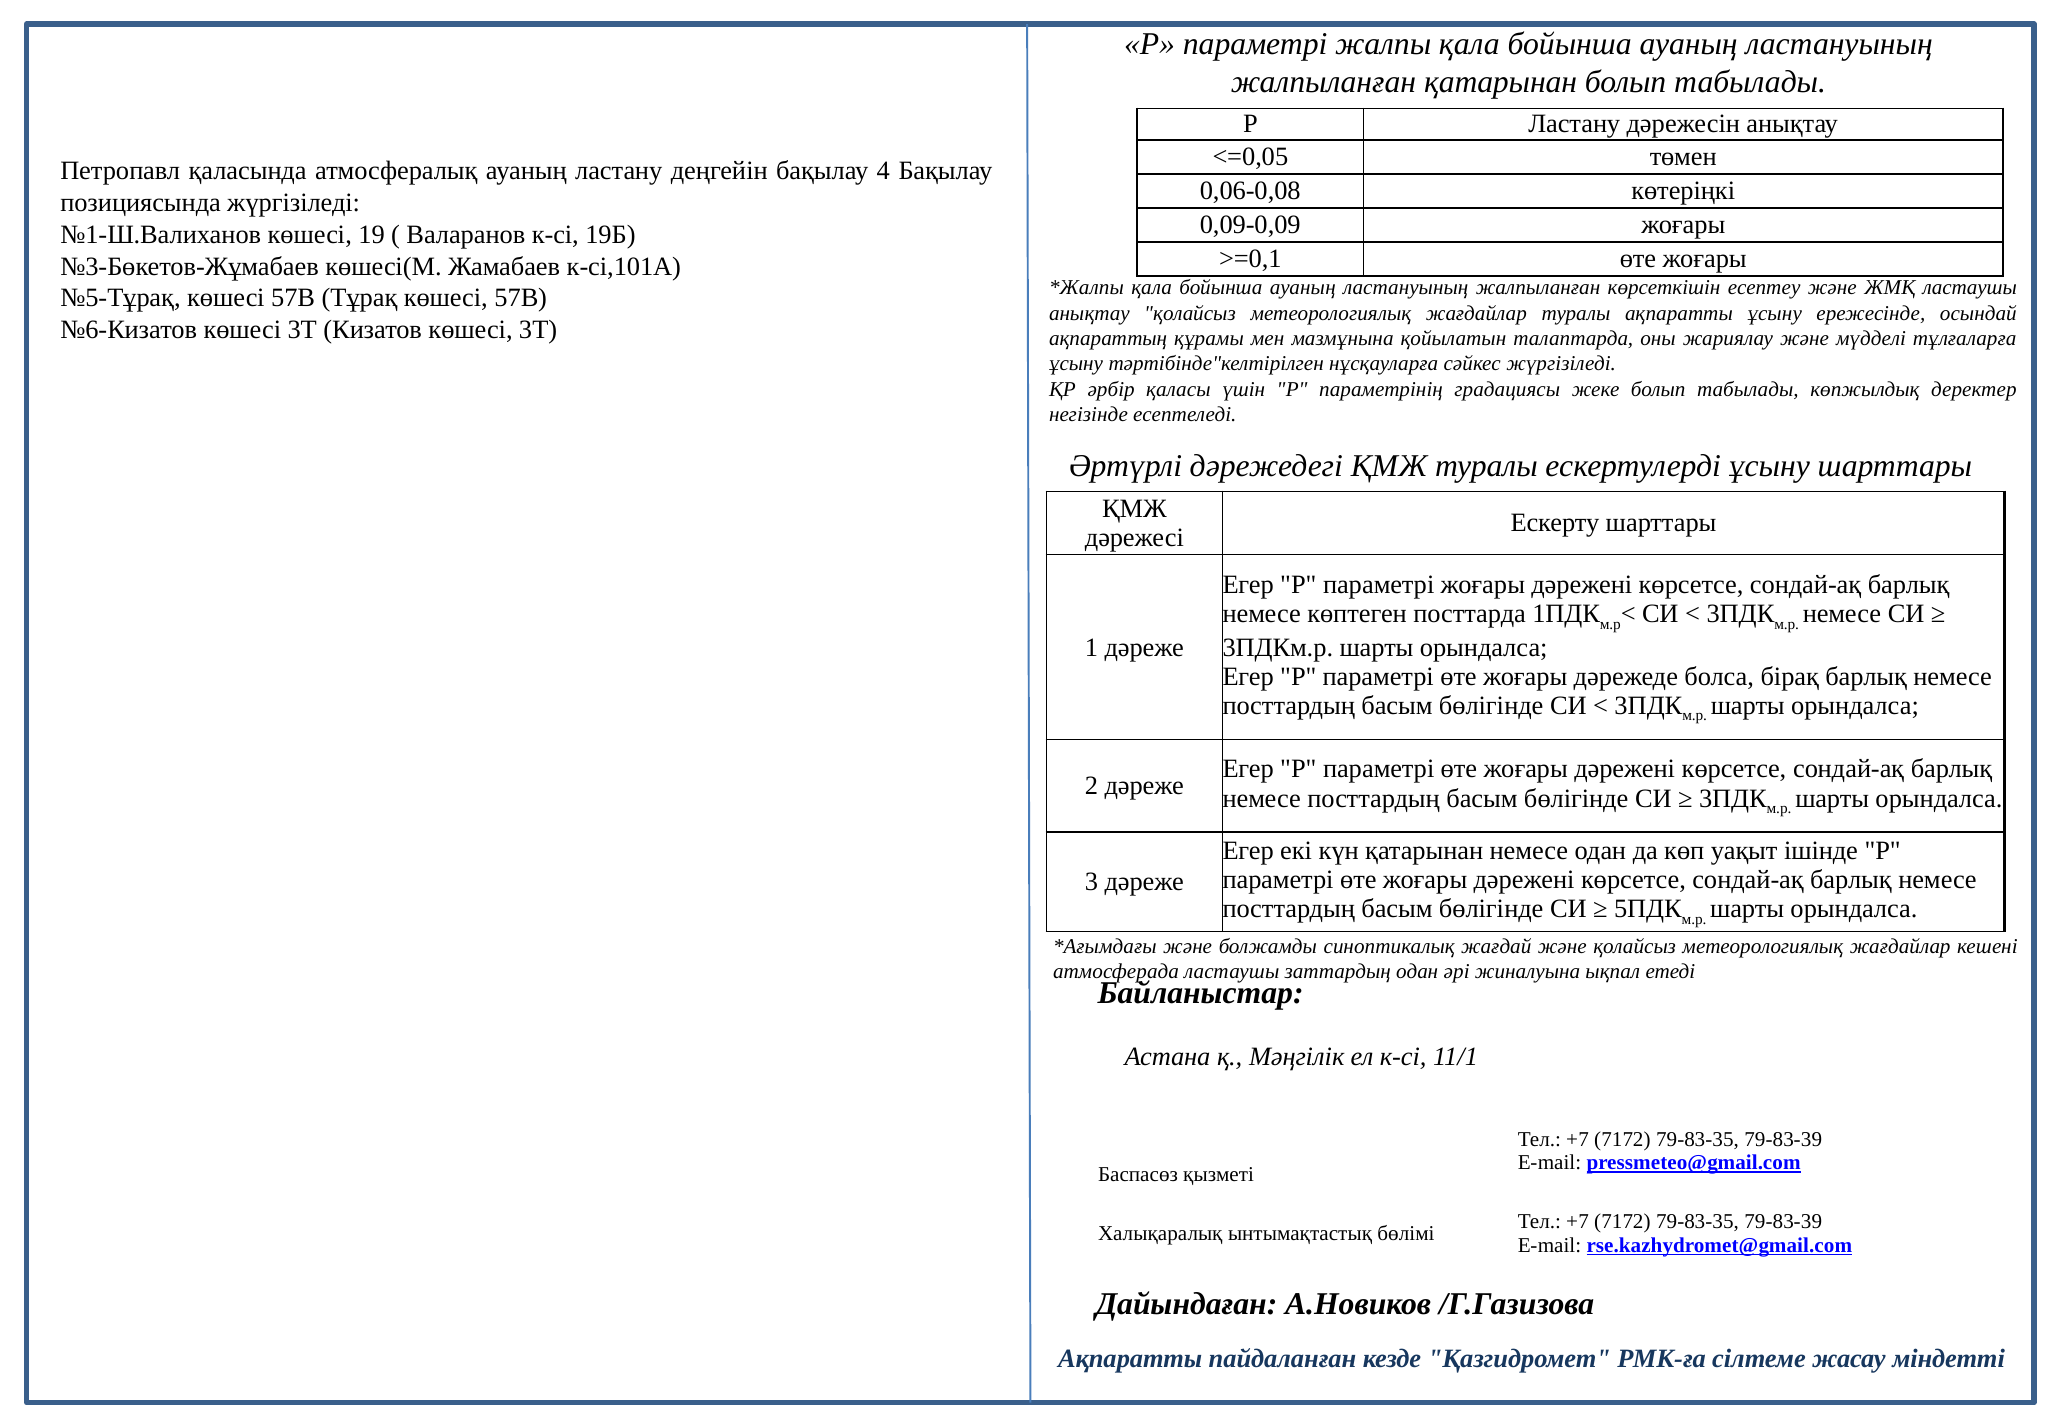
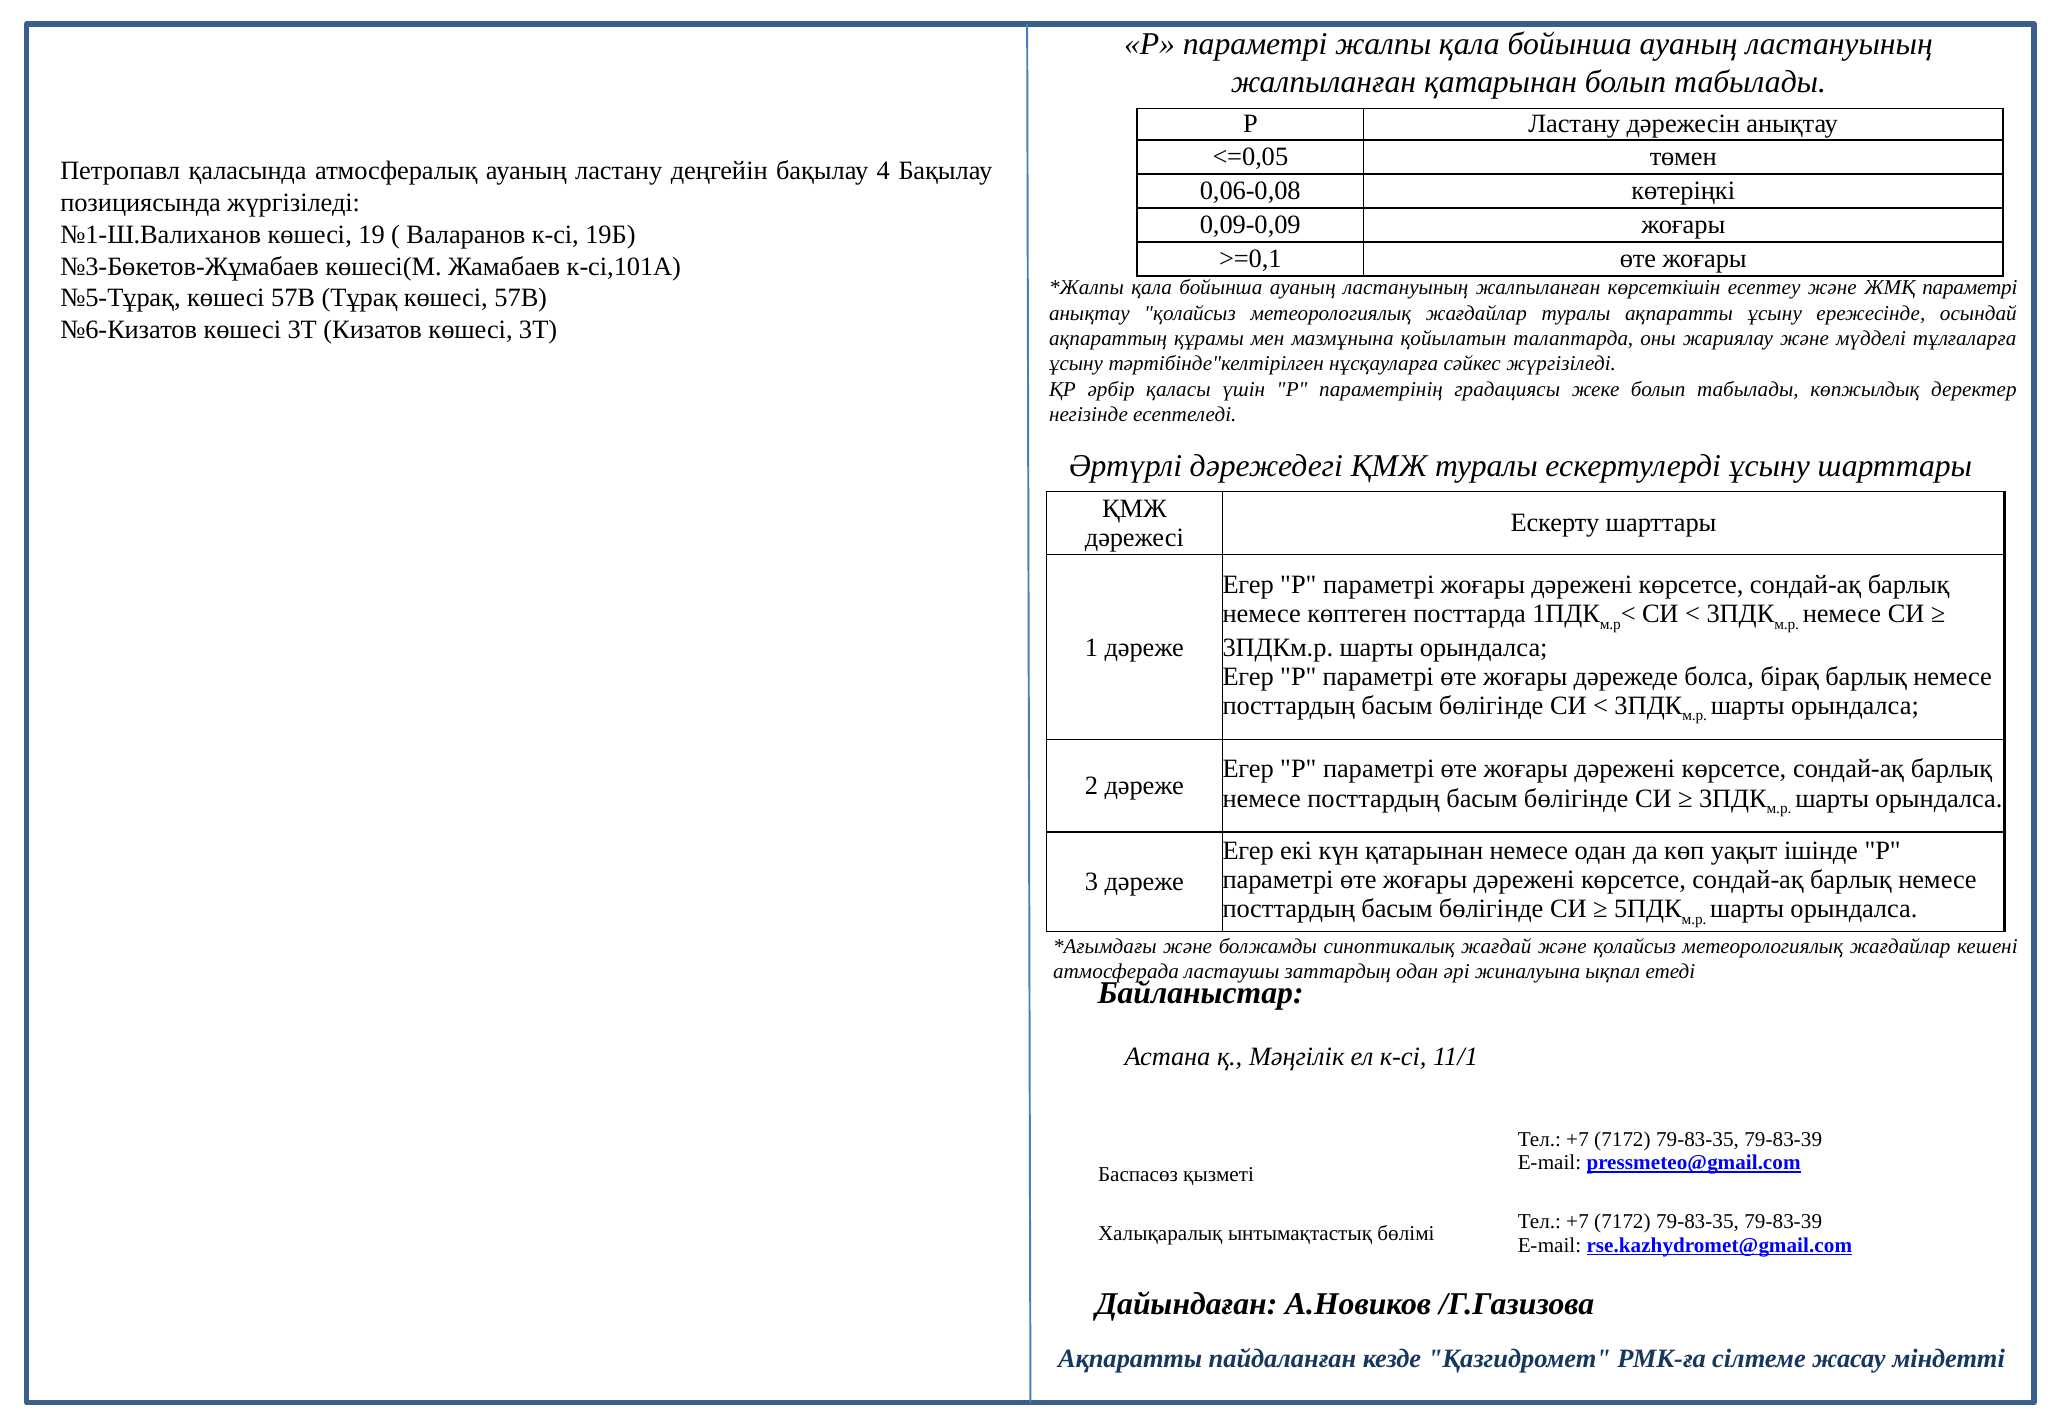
ЖМҚ ластаушы: ластаушы -> параметрі
